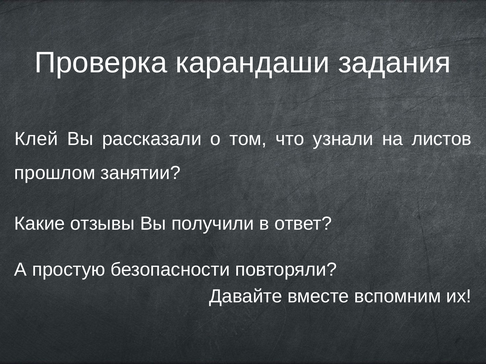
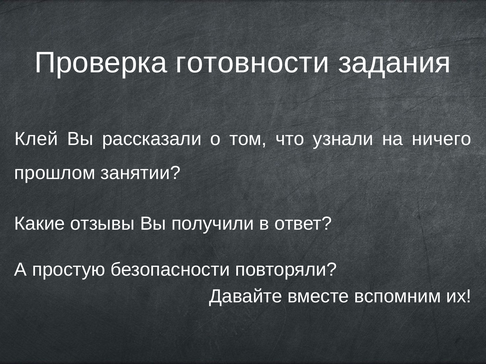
карандаши: карандаши -> готовности
листов: листов -> ничего
